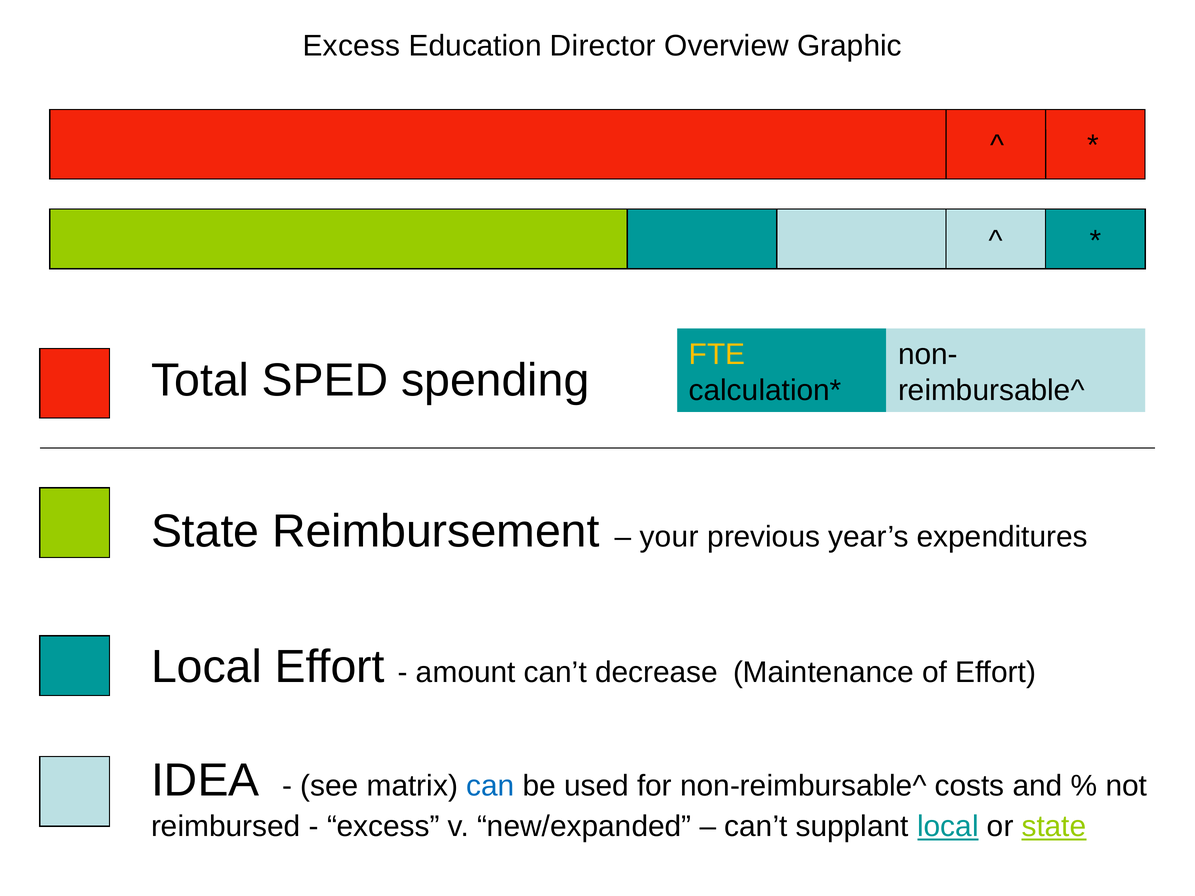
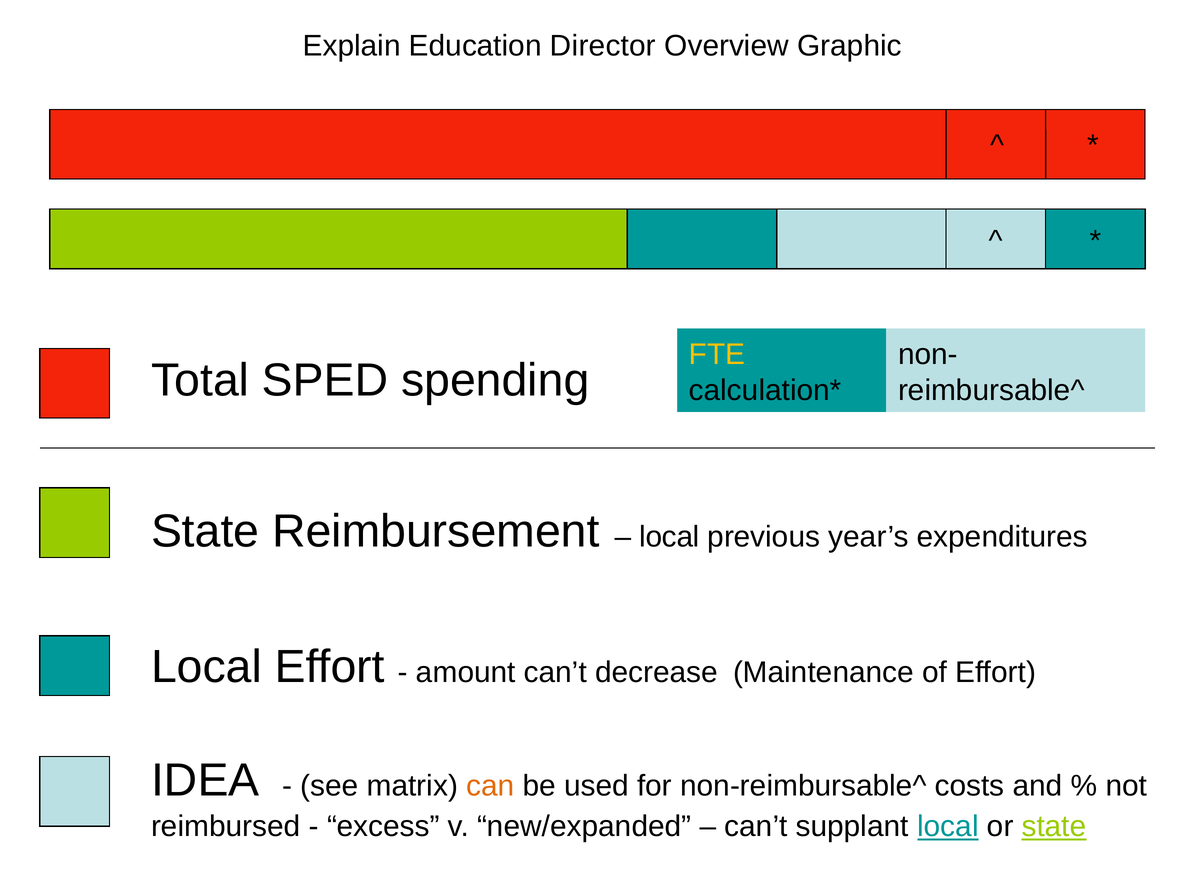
Excess at (352, 46): Excess -> Explain
your at (669, 537): your -> local
can colour: blue -> orange
